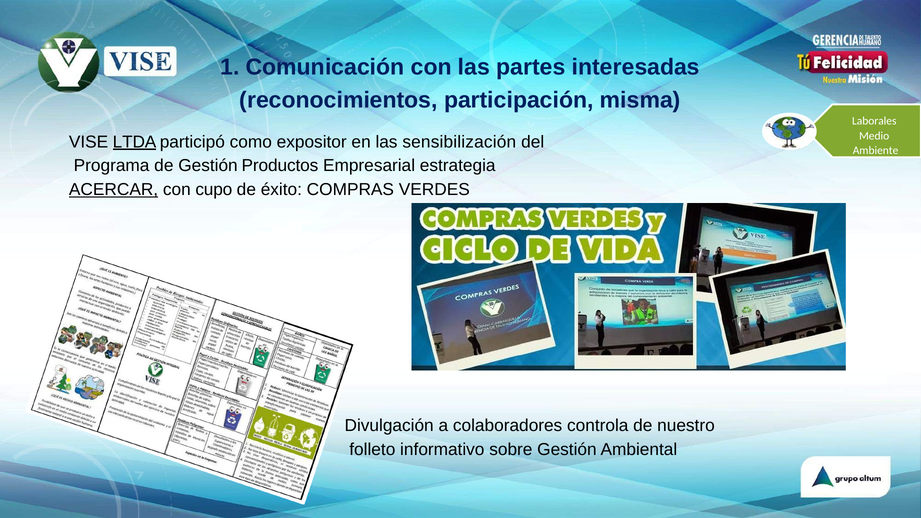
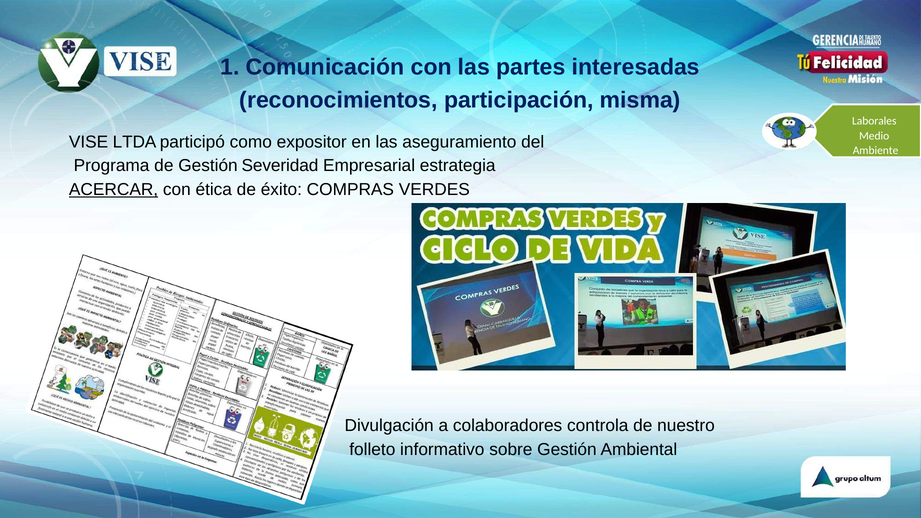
LTDA underline: present -> none
sensibilización: sensibilización -> aseguramiento
Productos: Productos -> Severidad
cupo: cupo -> ética
